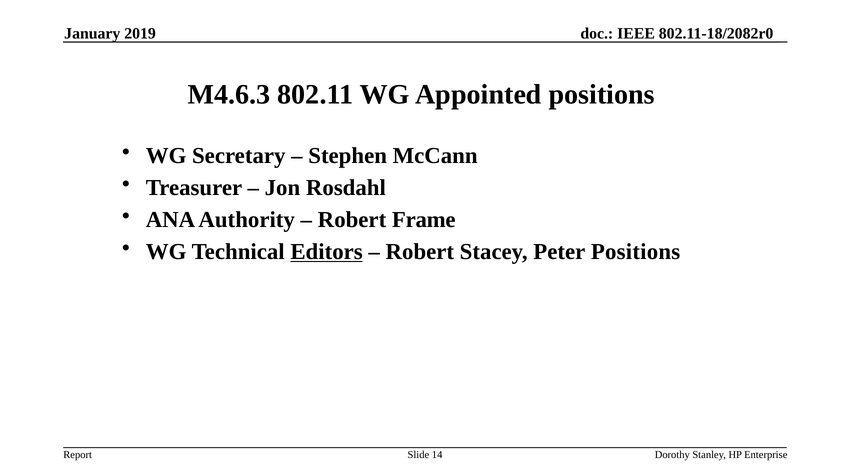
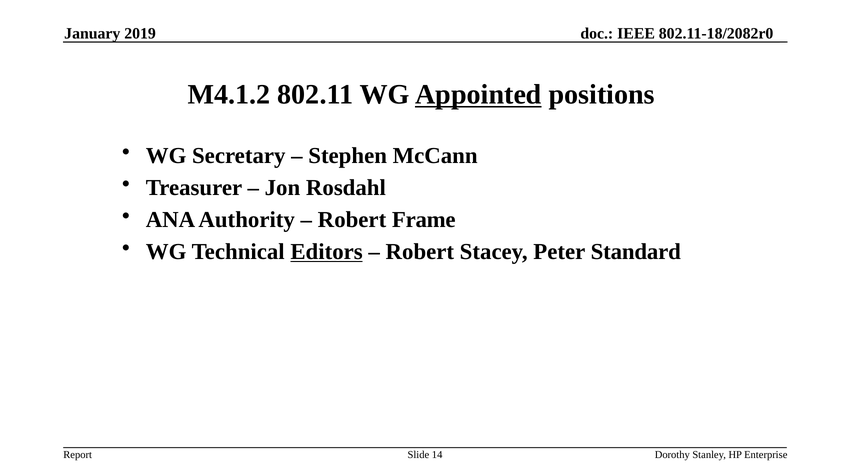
M4.6.3: M4.6.3 -> M4.1.2
Appointed underline: none -> present
Peter Positions: Positions -> Standard
